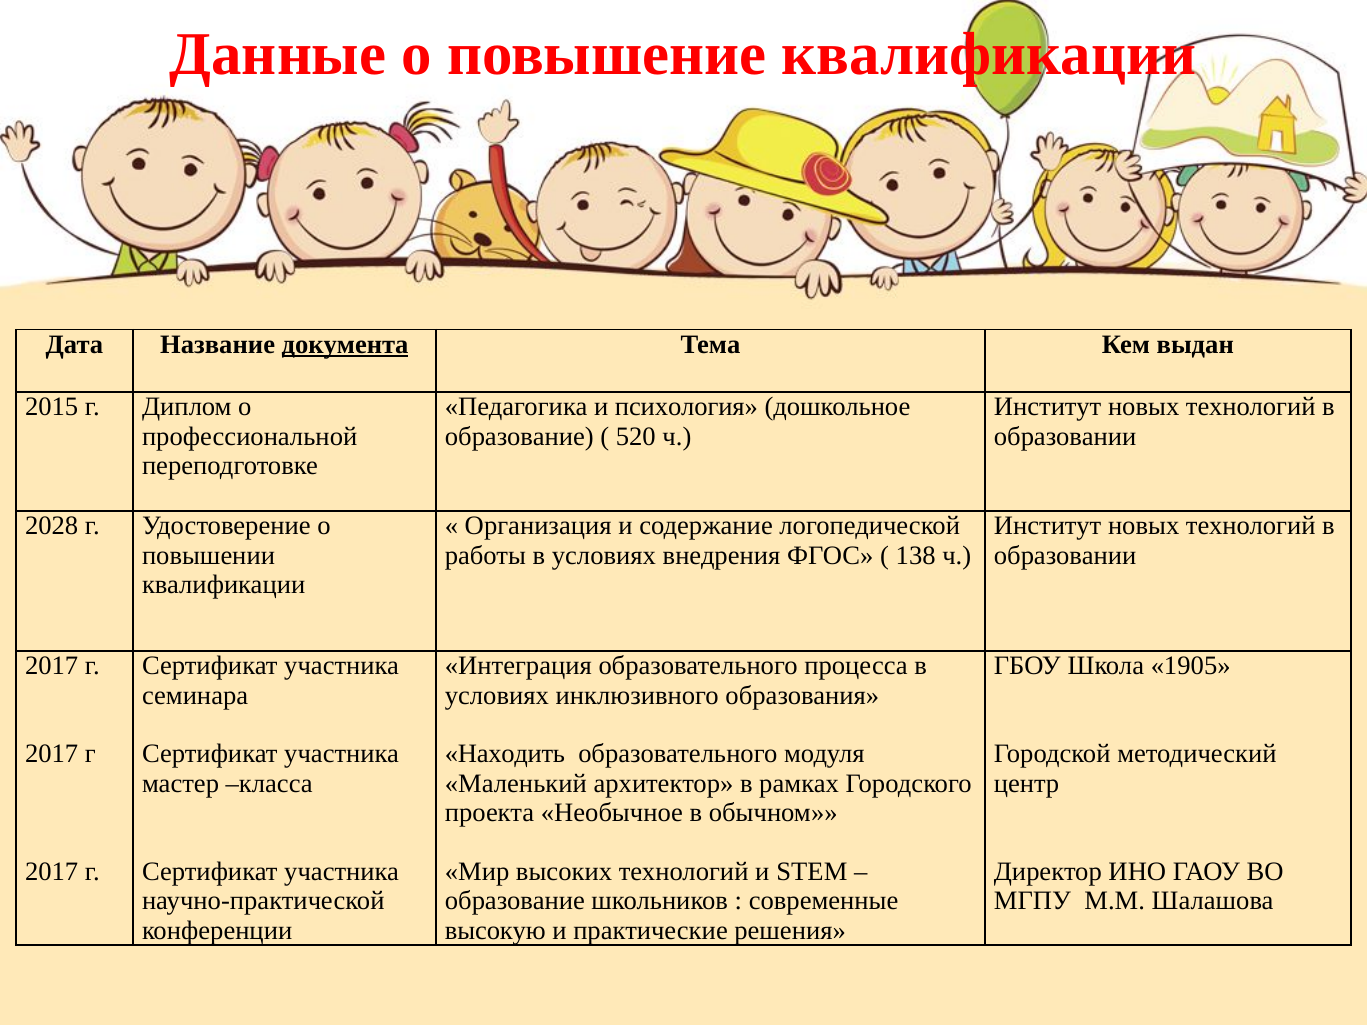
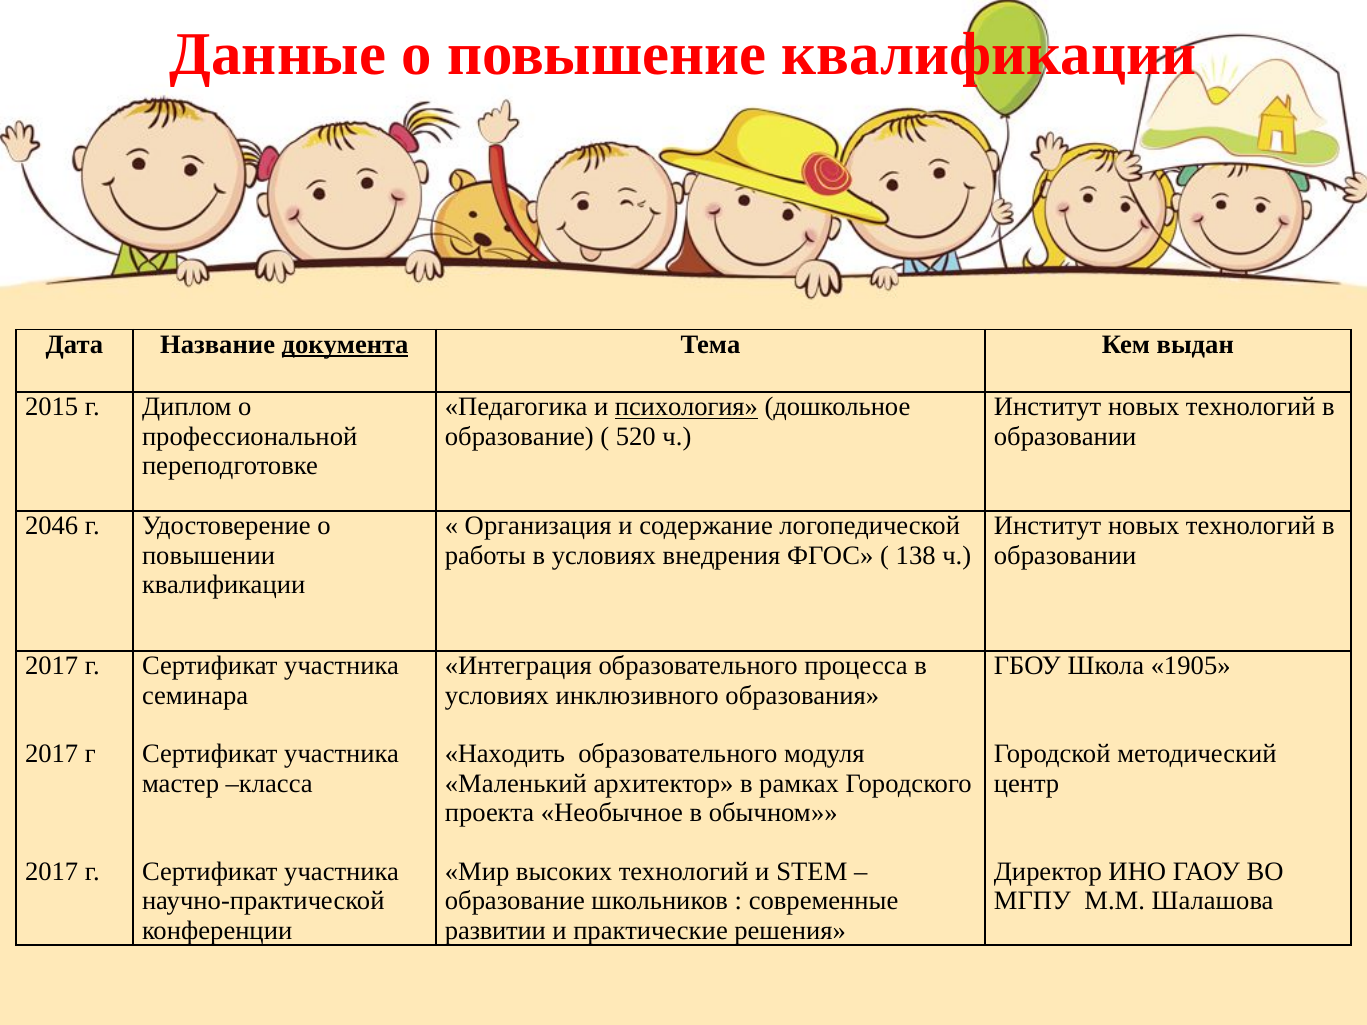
психология underline: none -> present
2028: 2028 -> 2046
высокую: высокую -> развитии
